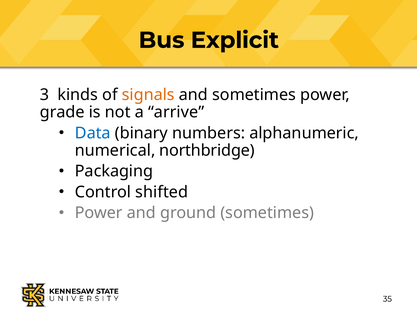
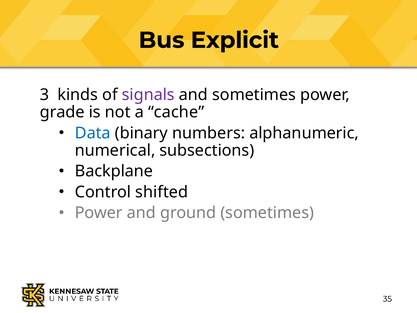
signals colour: orange -> purple
arrive: arrive -> cache
northbridge: northbridge -> subsections
Packaging: Packaging -> Backplane
